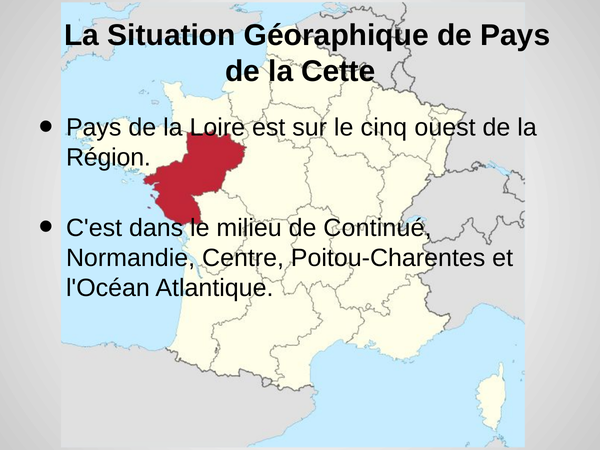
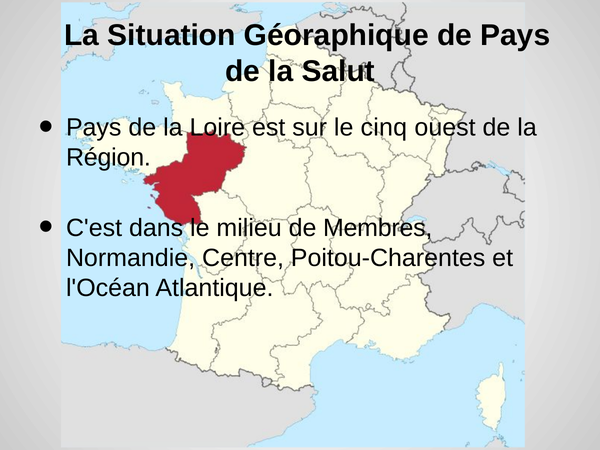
Cette: Cette -> Salut
Continué: Continué -> Membres
